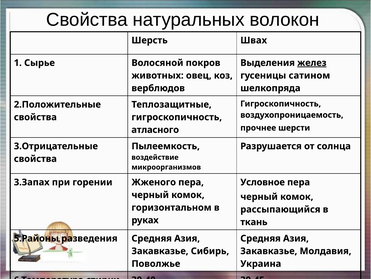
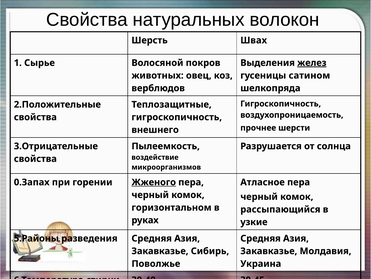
атласного: атласного -> внешнего
3.Запах: 3.Запах -> 0.Запах
Жженого underline: none -> present
Условное: Условное -> Атласное
ткань: ткань -> узкие
